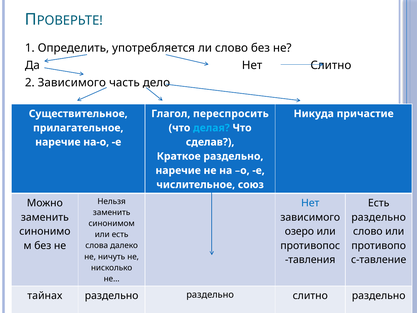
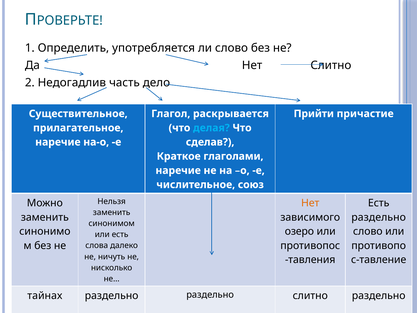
2 Зависимого: Зависимого -> Недогадлив
переспросить: переспросить -> раскрывается
Никуда: Никуда -> Прийти
Краткое раздельно: раздельно -> глаголами
Нет at (310, 203) colour: blue -> orange
